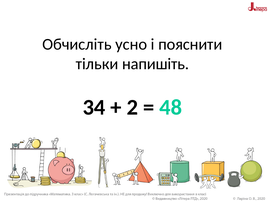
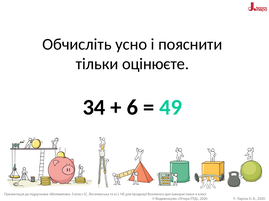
напишіть: напишіть -> оцінюєте
2: 2 -> 6
48: 48 -> 49
